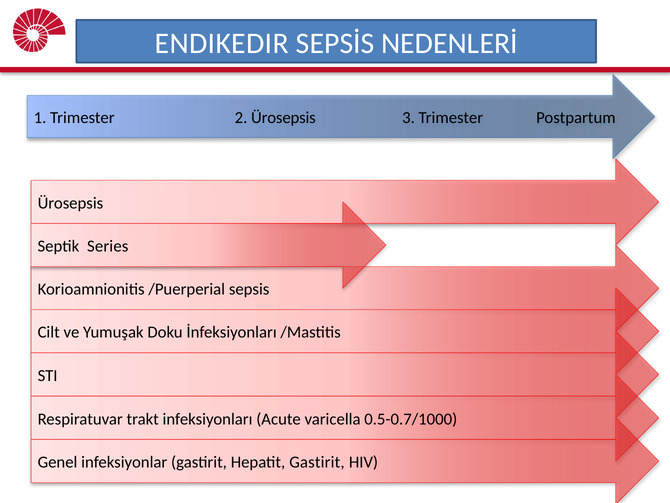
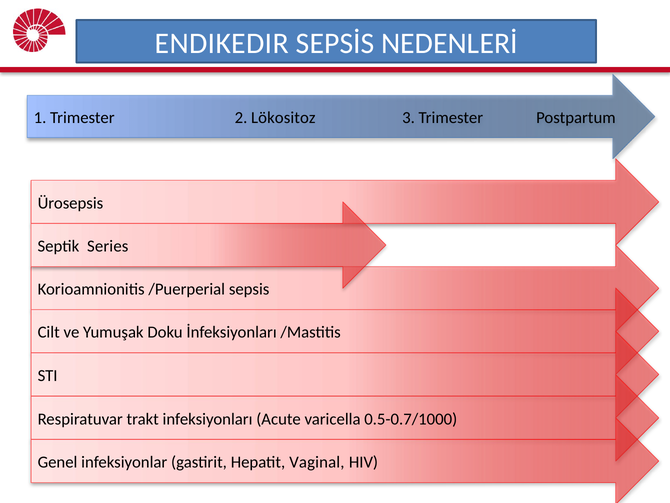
2 Ürosepsis: Ürosepsis -> Lökositoz
Hepatit Gastirit: Gastirit -> Vaginal
